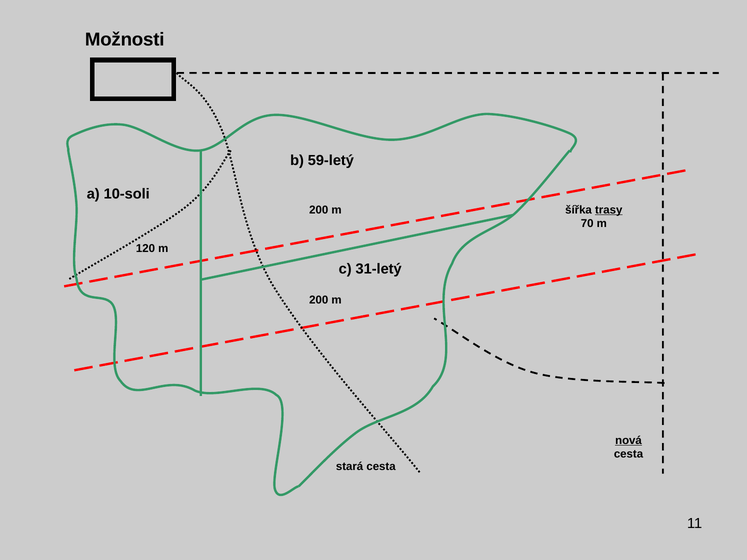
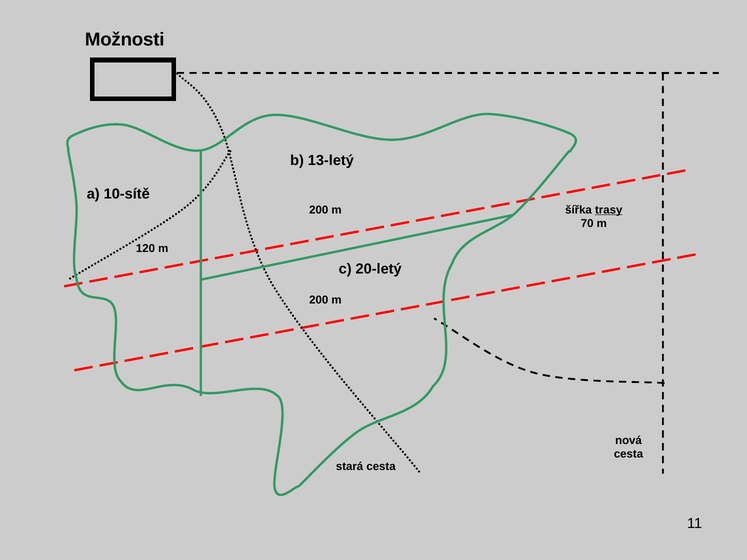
59-letý: 59-letý -> 13-letý
10-soli: 10-soli -> 10-sítě
31-letý: 31-letý -> 20-letý
nová underline: present -> none
